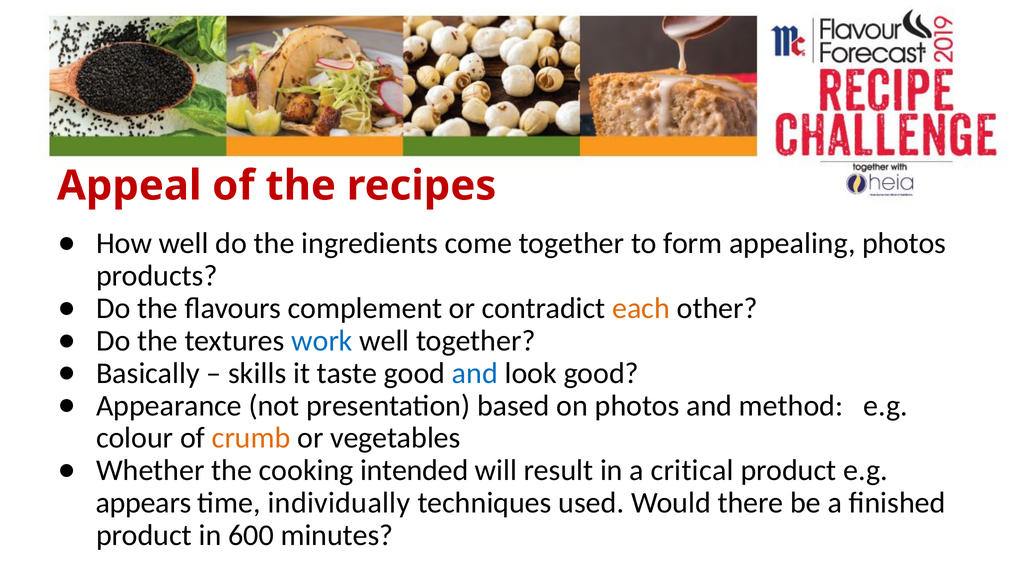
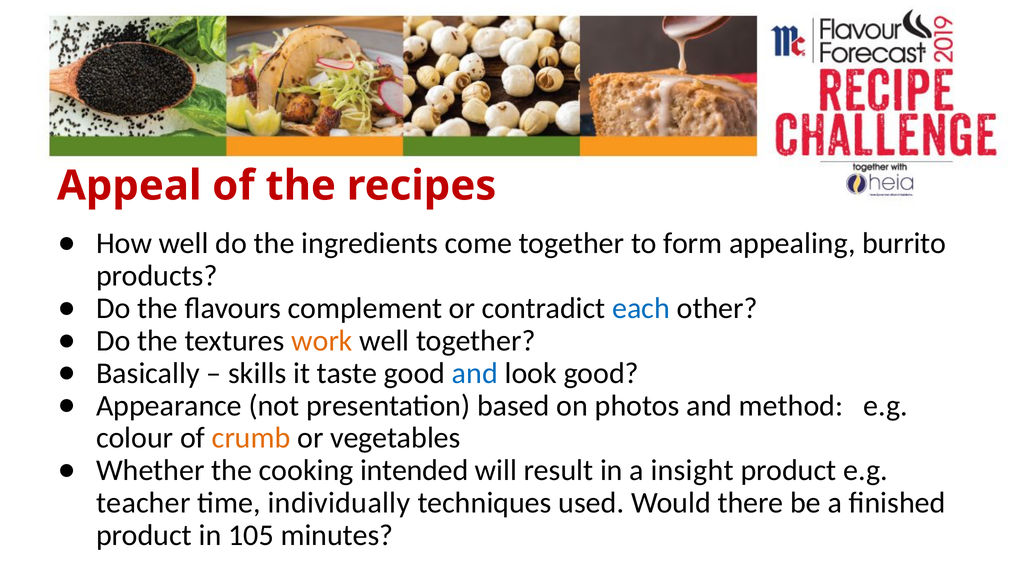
appealing photos: photos -> burrito
each colour: orange -> blue
work colour: blue -> orange
critical: critical -> insight
appears: appears -> teacher
600: 600 -> 105
